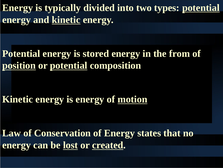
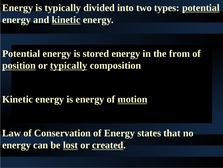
or potential: potential -> typically
